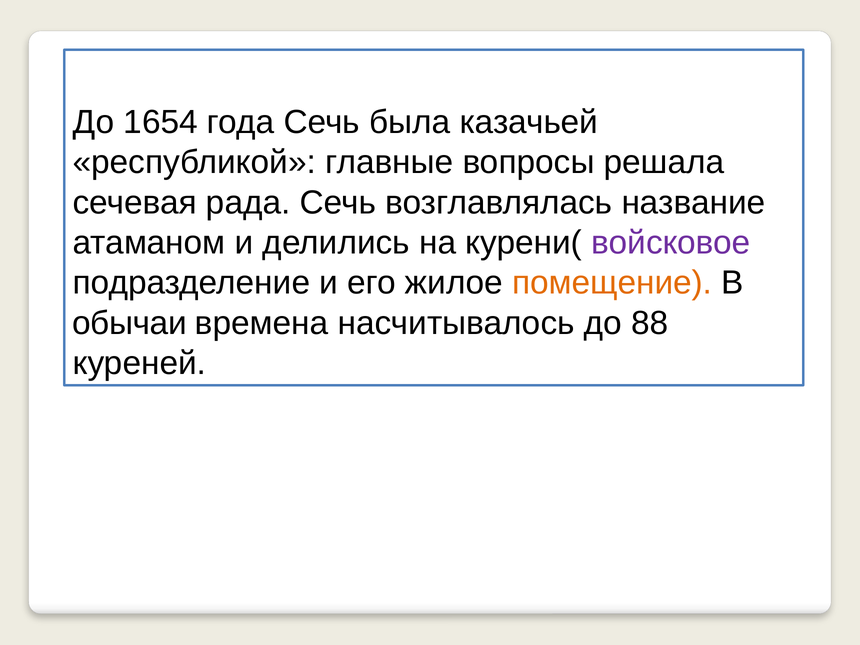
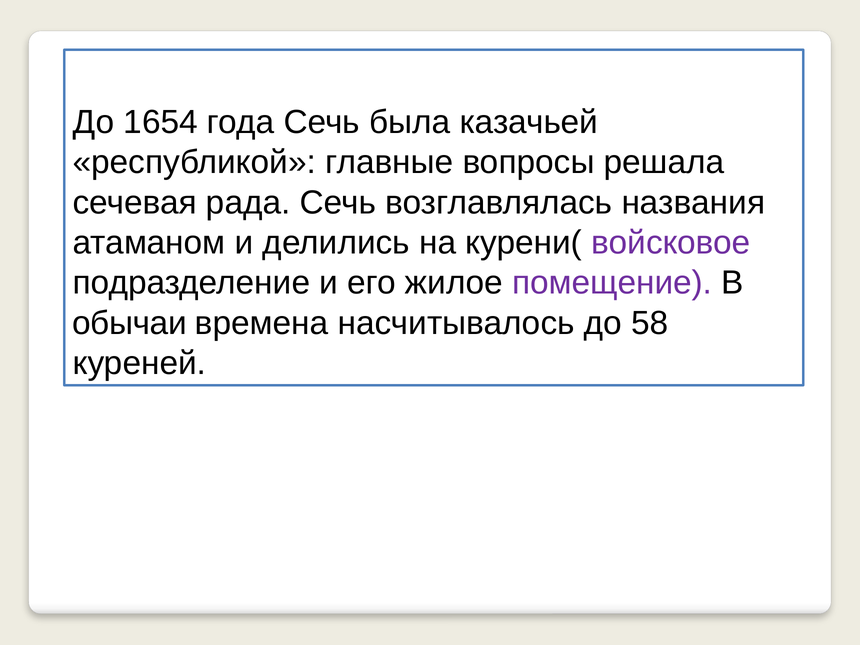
название: название -> названия
помещение colour: orange -> purple
88: 88 -> 58
